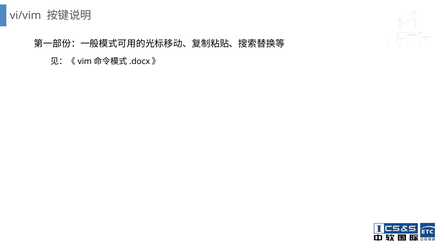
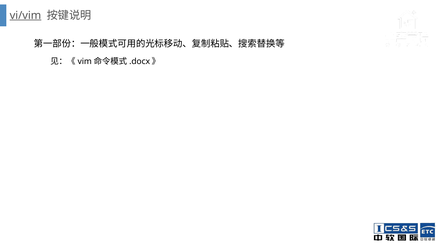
vi/vim underline: none -> present
